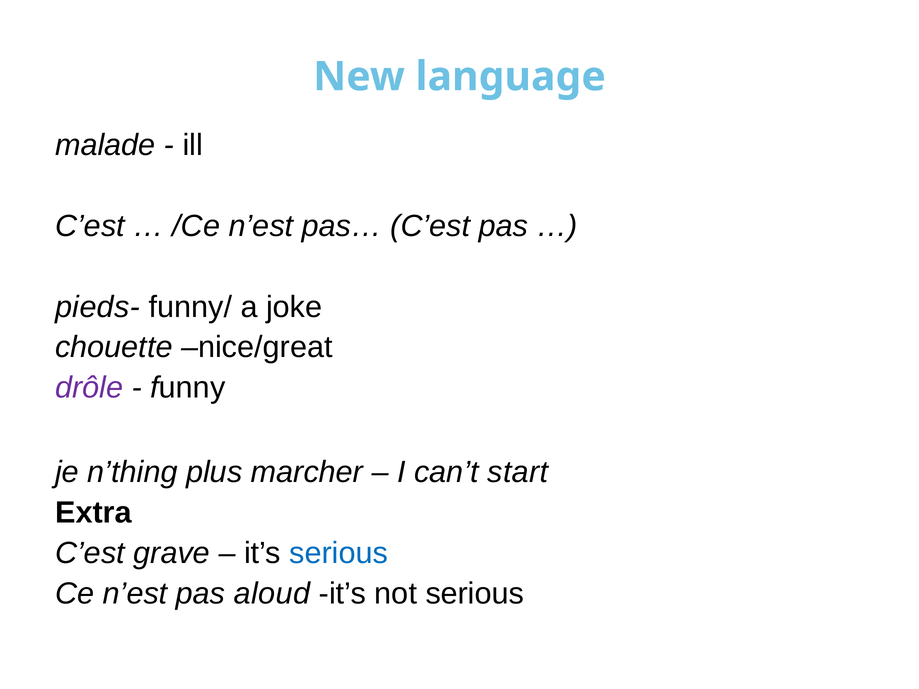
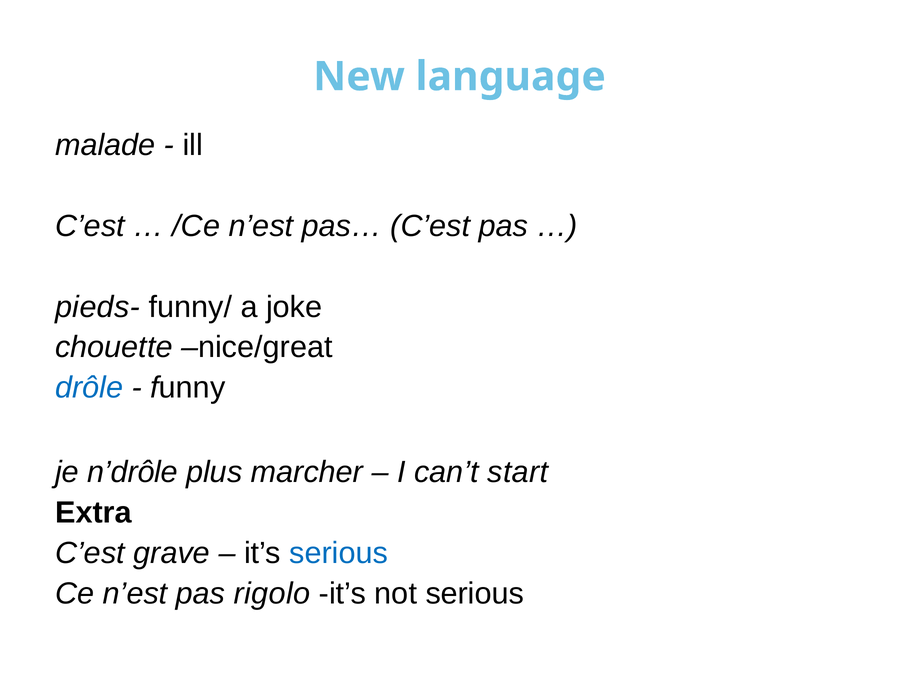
drôle colour: purple -> blue
n’thing: n’thing -> n’drôle
aloud: aloud -> rigolo
